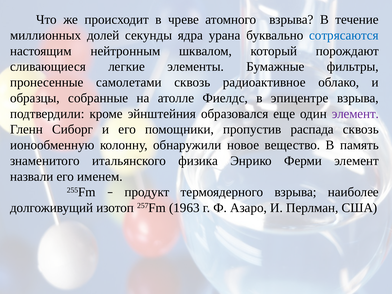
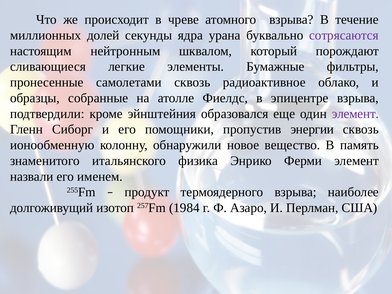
сотрясаются colour: blue -> purple
распада: распада -> энергии
1963: 1963 -> 1984
